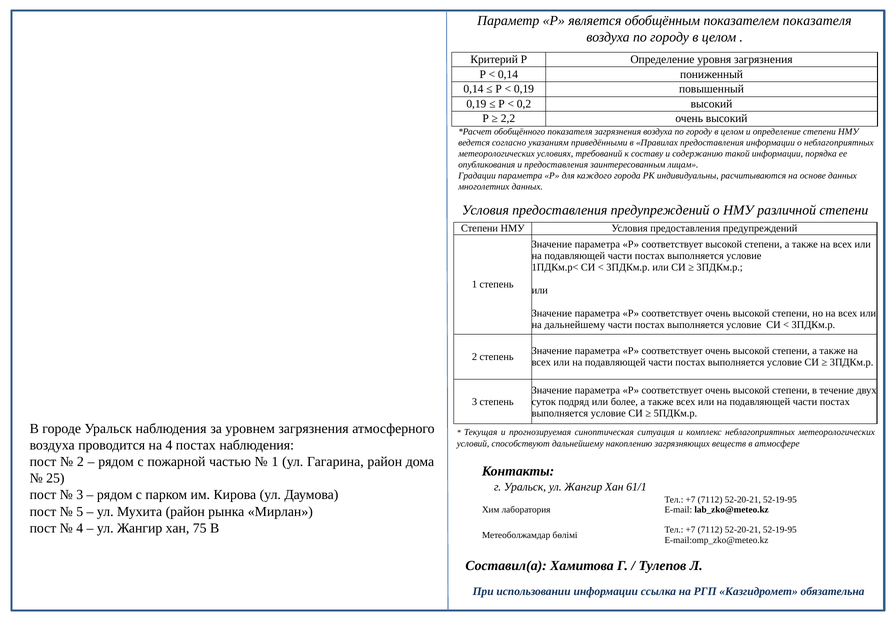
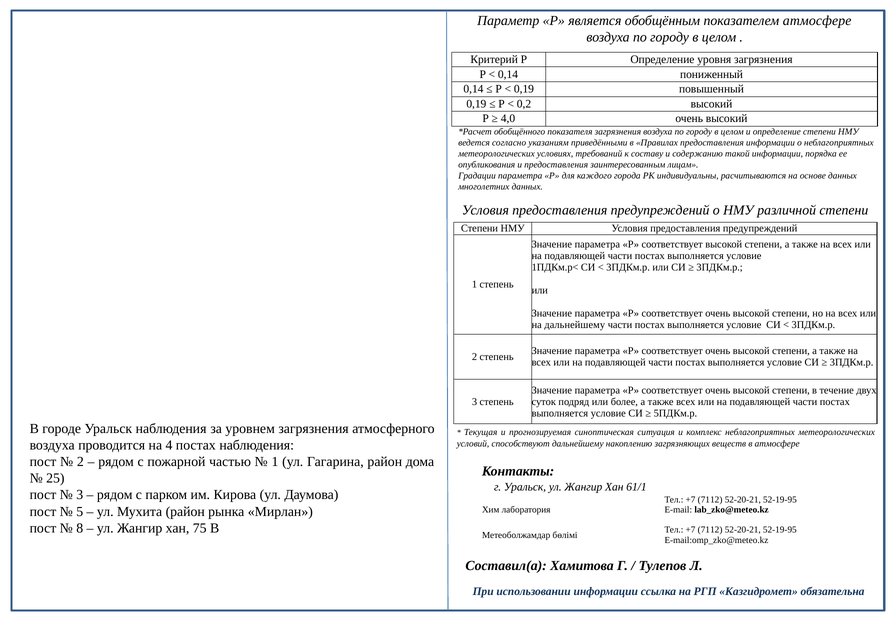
показателем показателя: показателя -> атмосфере
2,2: 2,2 -> 4,0
4 at (80, 527): 4 -> 8
